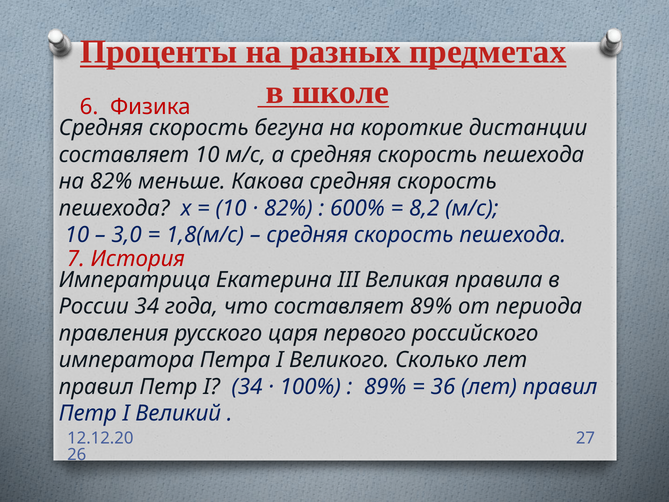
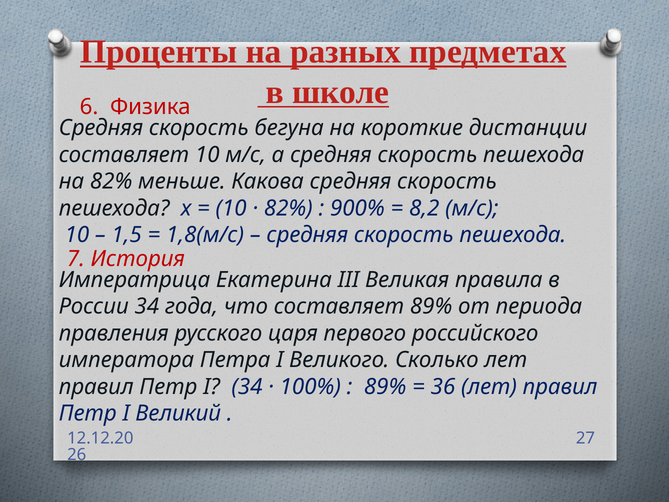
600%: 600% -> 900%
3,0: 3,0 -> 1,5
